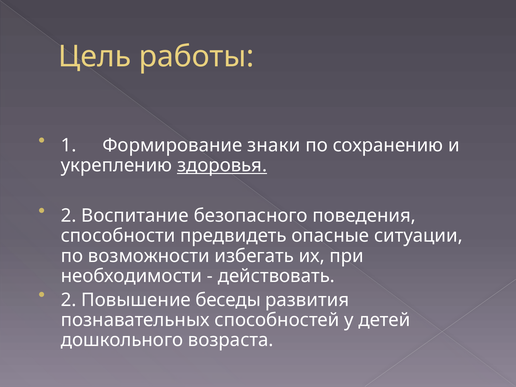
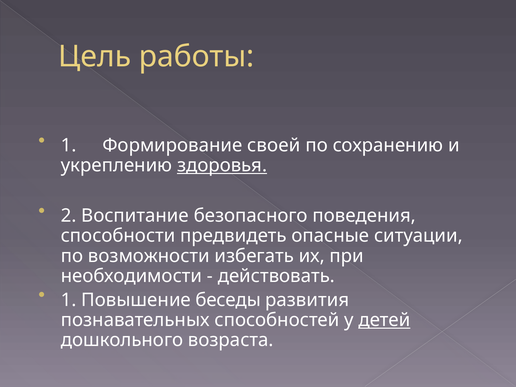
знаки: знаки -> своей
2 at (69, 300): 2 -> 1
детей underline: none -> present
